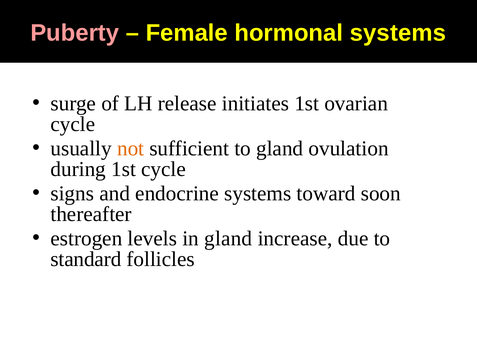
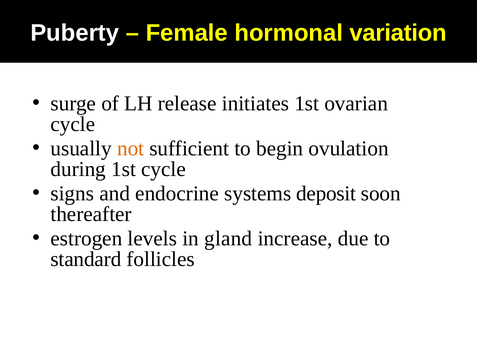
Puberty colour: pink -> white
hormonal systems: systems -> variation
to gland: gland -> begin
toward: toward -> deposit
